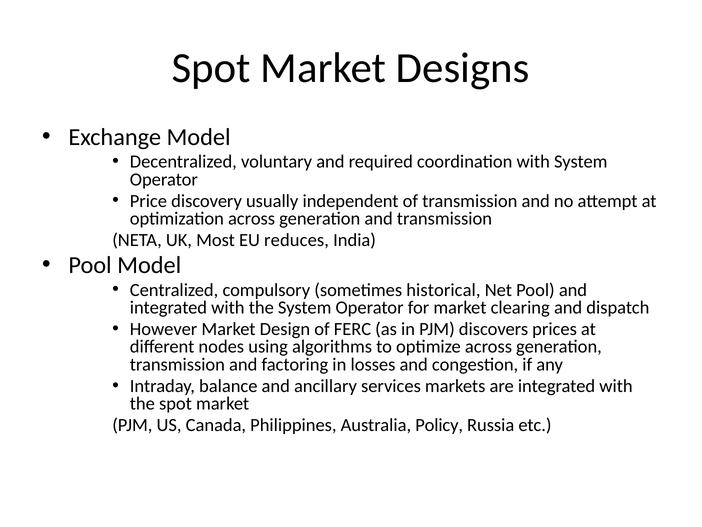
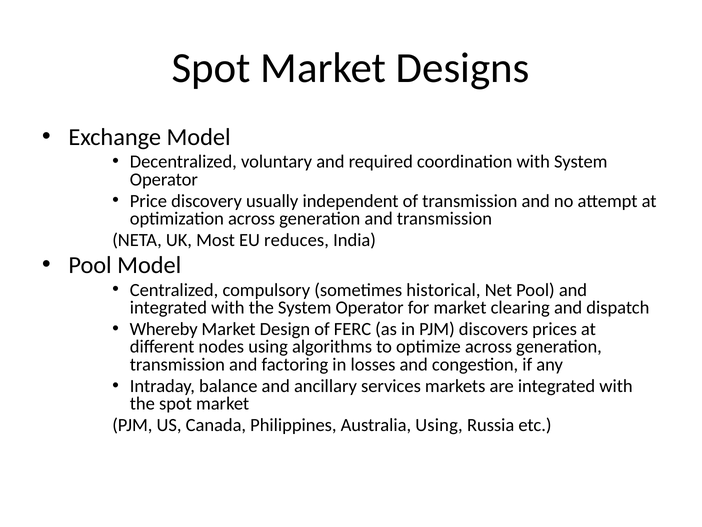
However: However -> Whereby
Australia Policy: Policy -> Using
